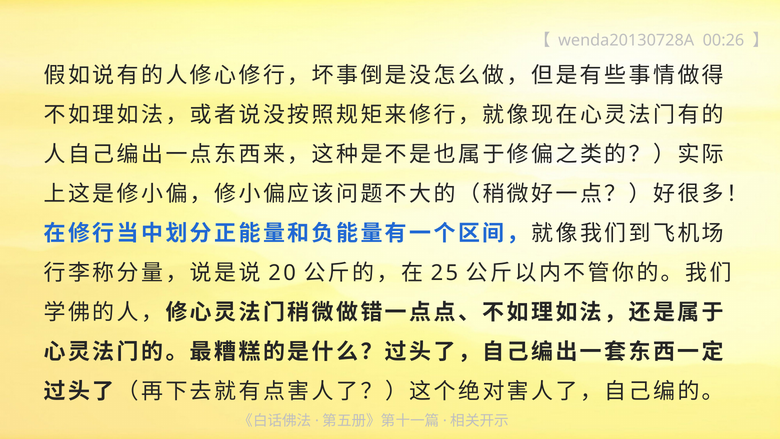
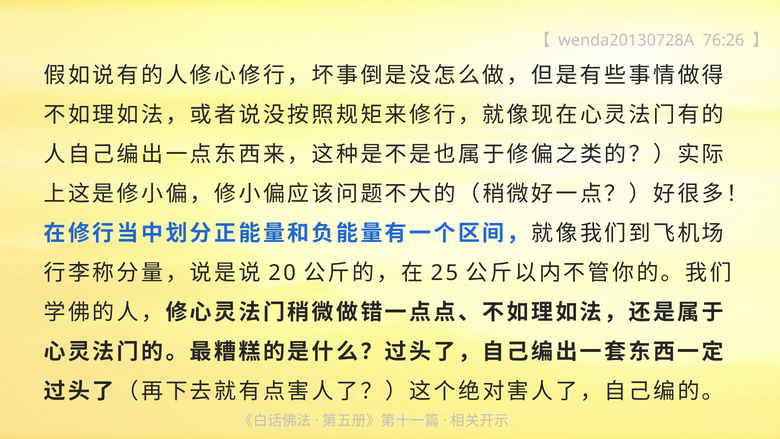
00:26: 00:26 -> 76:26
